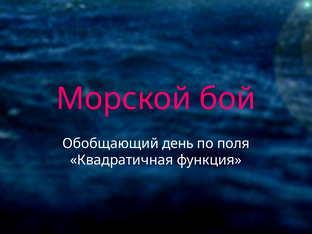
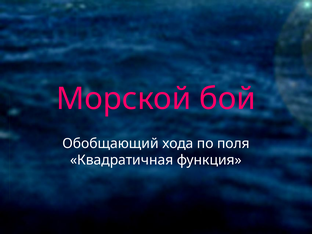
день: день -> хода
